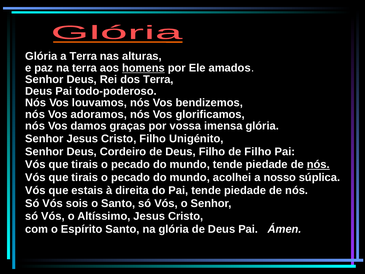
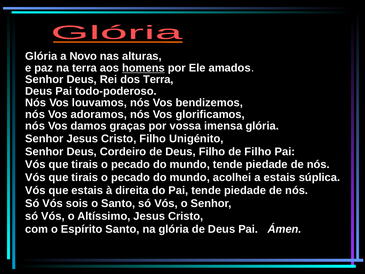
a Terra: Terra -> Novo
nós at (318, 164) underline: present -> none
a nosso: nosso -> estais
